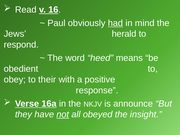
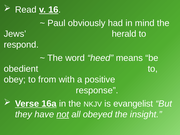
had underline: present -> none
their: their -> from
announce: announce -> evangelist
